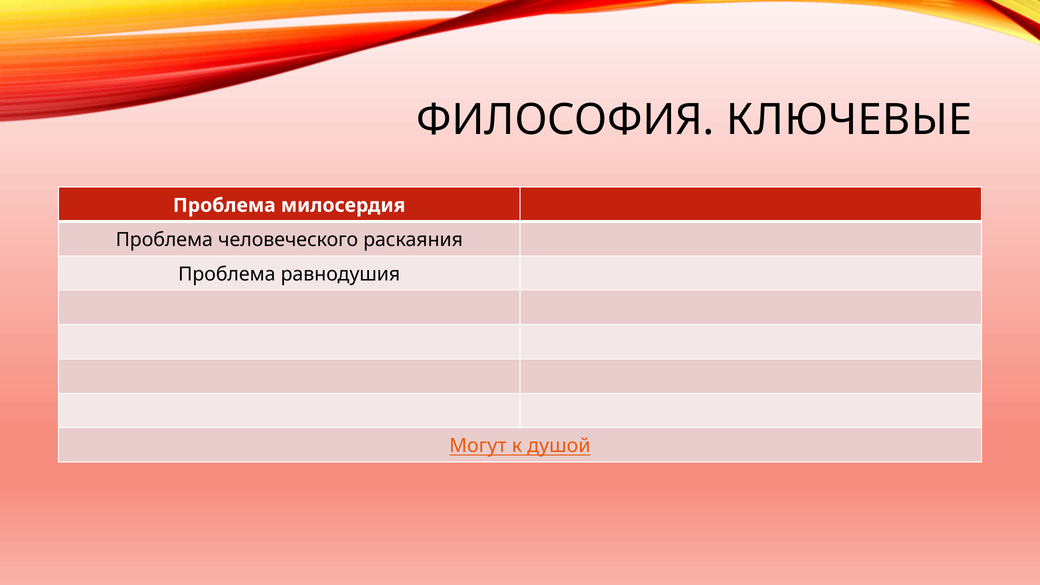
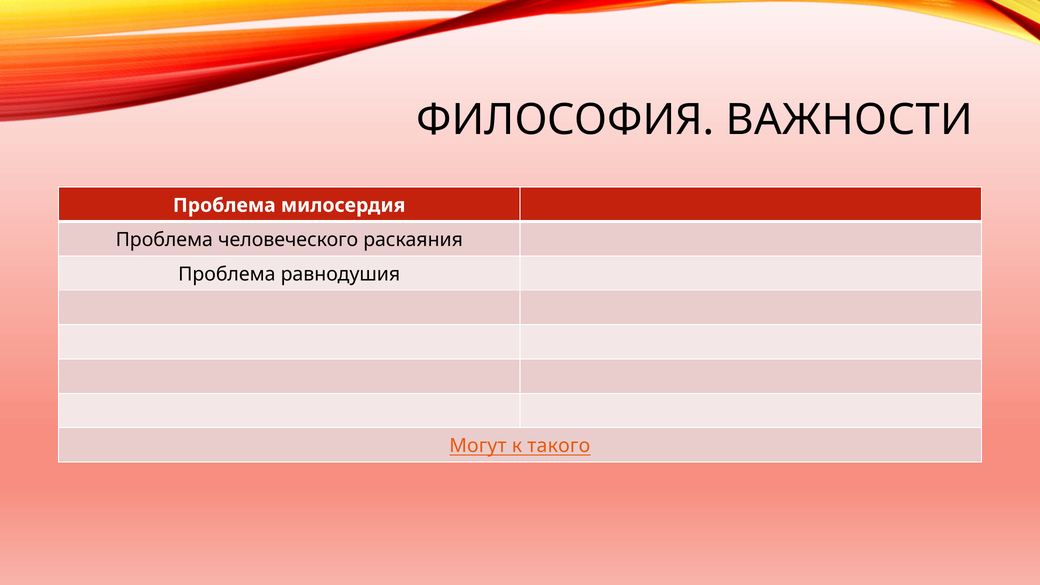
КЛЮЧЕВЫЕ: КЛЮЧЕВЫЕ -> ВАЖНОСТИ
душой: душой -> такого
